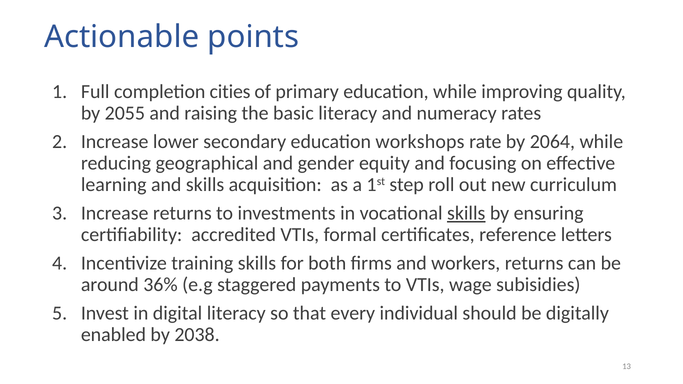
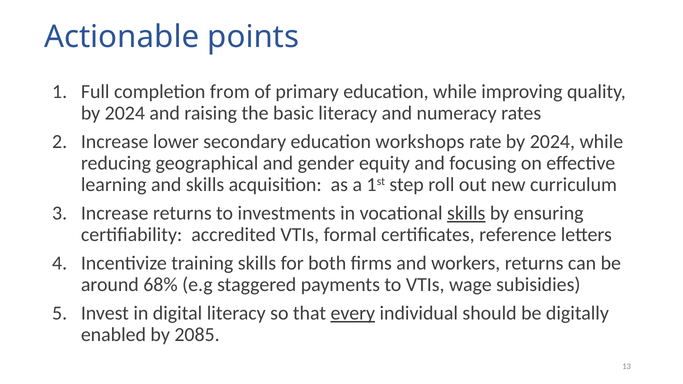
cities: cities -> from
2055 at (125, 113): 2055 -> 2024
rate by 2064: 2064 -> 2024
36%: 36% -> 68%
every underline: none -> present
2038: 2038 -> 2085
